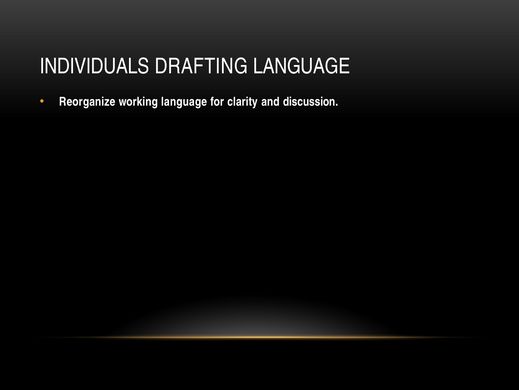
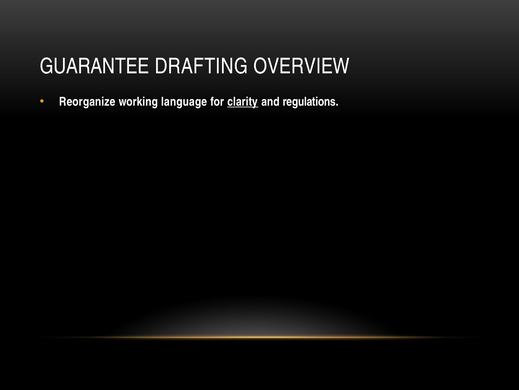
INDIVIDUALS: INDIVIDUALS -> GUARANTEE
DRAFTING LANGUAGE: LANGUAGE -> OVERVIEW
clarity underline: none -> present
discussion: discussion -> regulations
